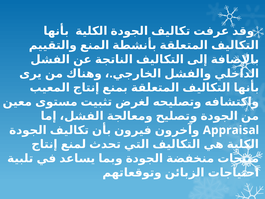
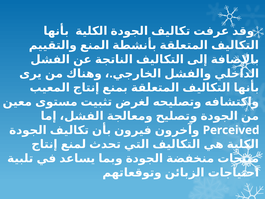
Appraisal: Appraisal -> Perceived
